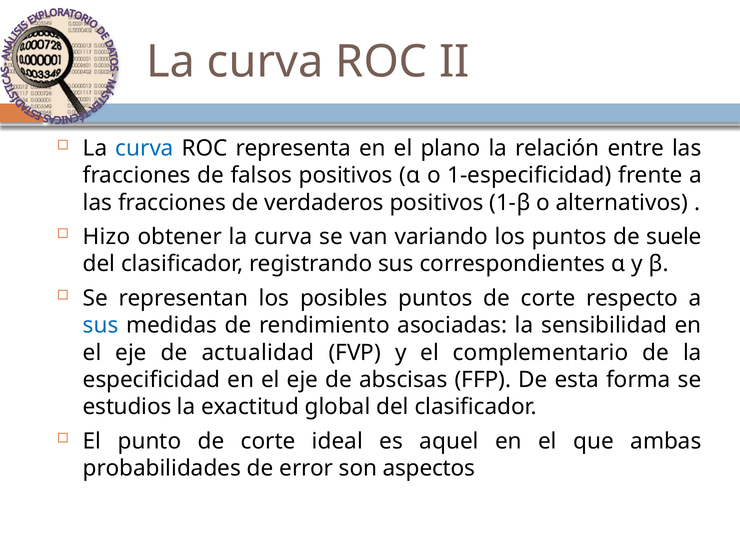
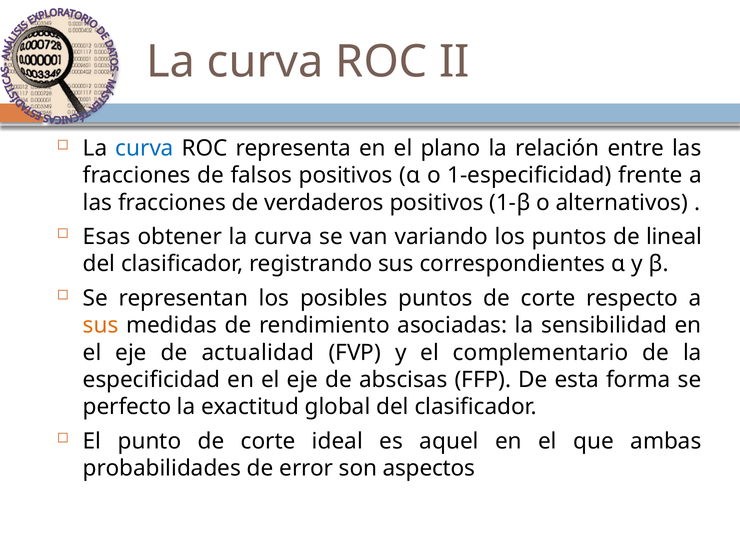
Hizo: Hizo -> Esas
suele: suele -> lineal
sus at (101, 325) colour: blue -> orange
estudios: estudios -> perfecto
